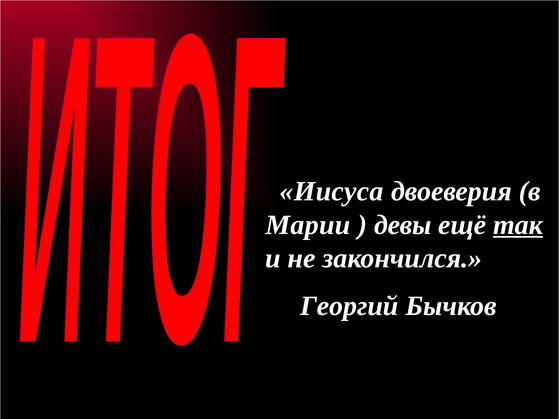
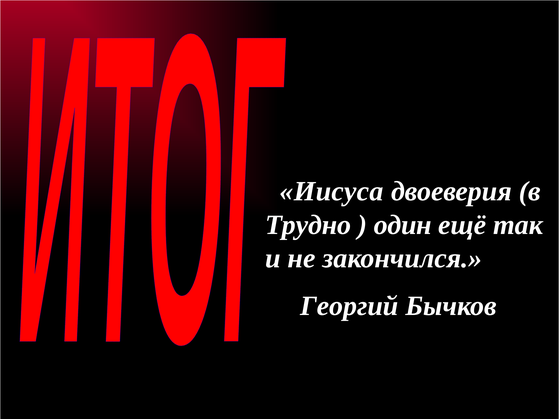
Марии: Марии -> Трудно
девы: девы -> один
так underline: present -> none
